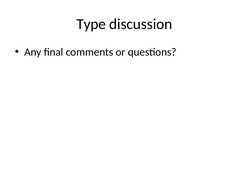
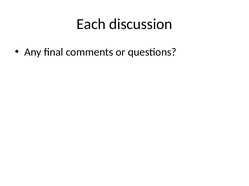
Type: Type -> Each
